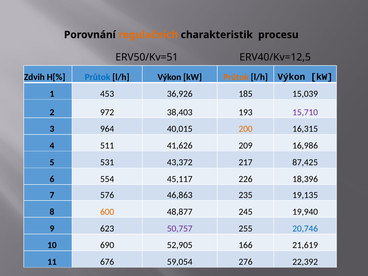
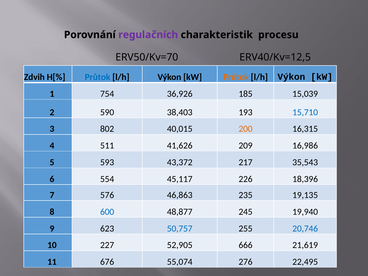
regulačních colour: orange -> purple
ERV50/Kv=51: ERV50/Kv=51 -> ERV50/Kv=70
453: 453 -> 754
972: 972 -> 590
15,710 colour: purple -> blue
964: 964 -> 802
531: 531 -> 593
87,425: 87,425 -> 35,543
600 colour: orange -> blue
50,757 colour: purple -> blue
690: 690 -> 227
166: 166 -> 666
59,054: 59,054 -> 55,074
22,392: 22,392 -> 22,495
